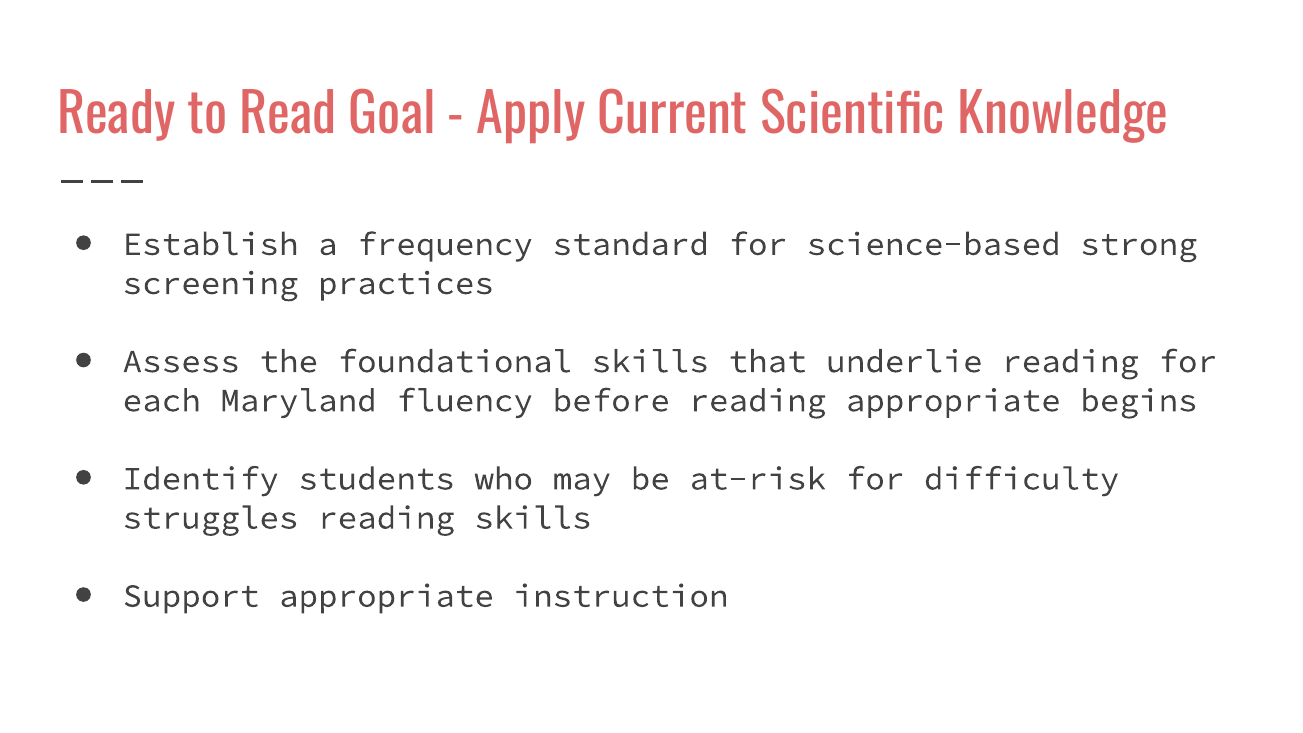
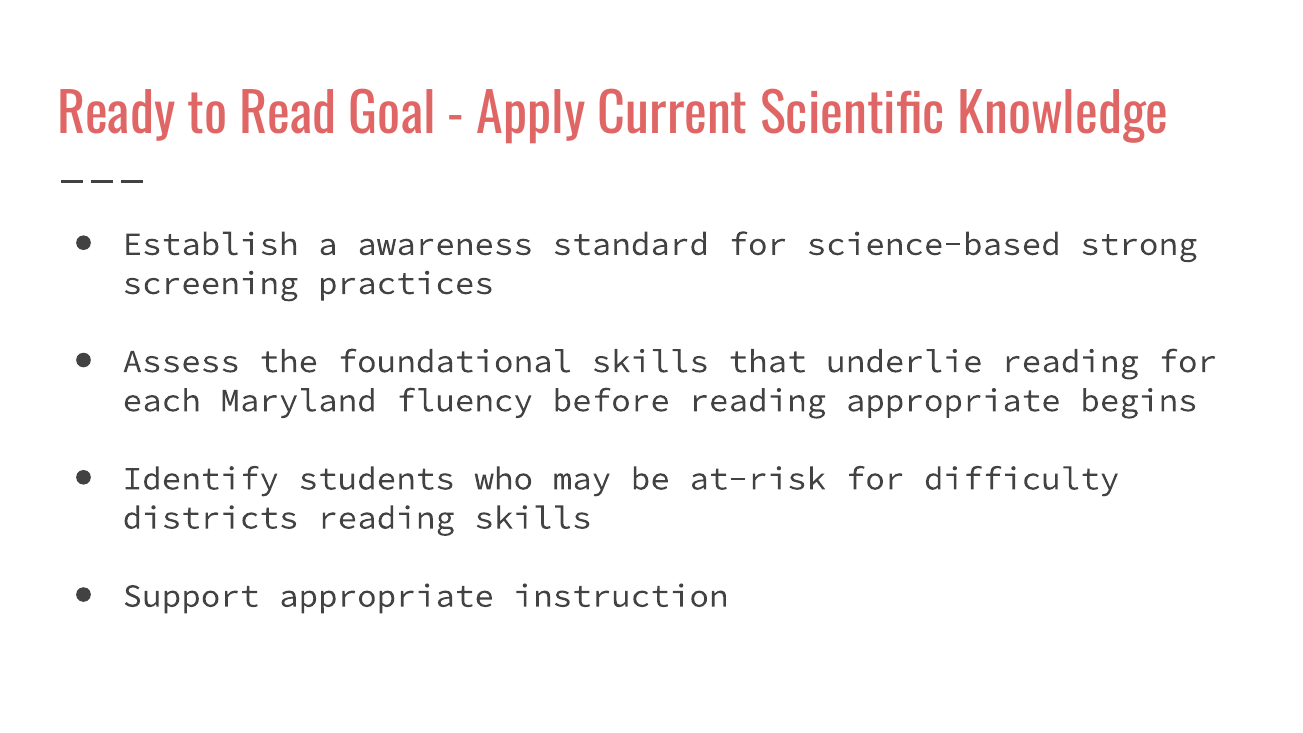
frequency: frequency -> awareness
struggles: struggles -> districts
